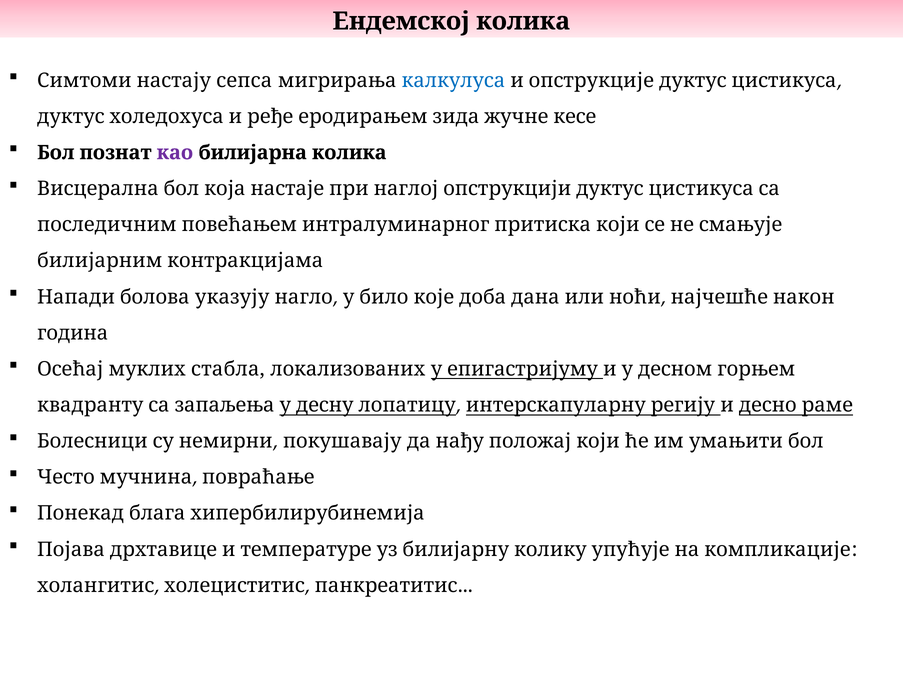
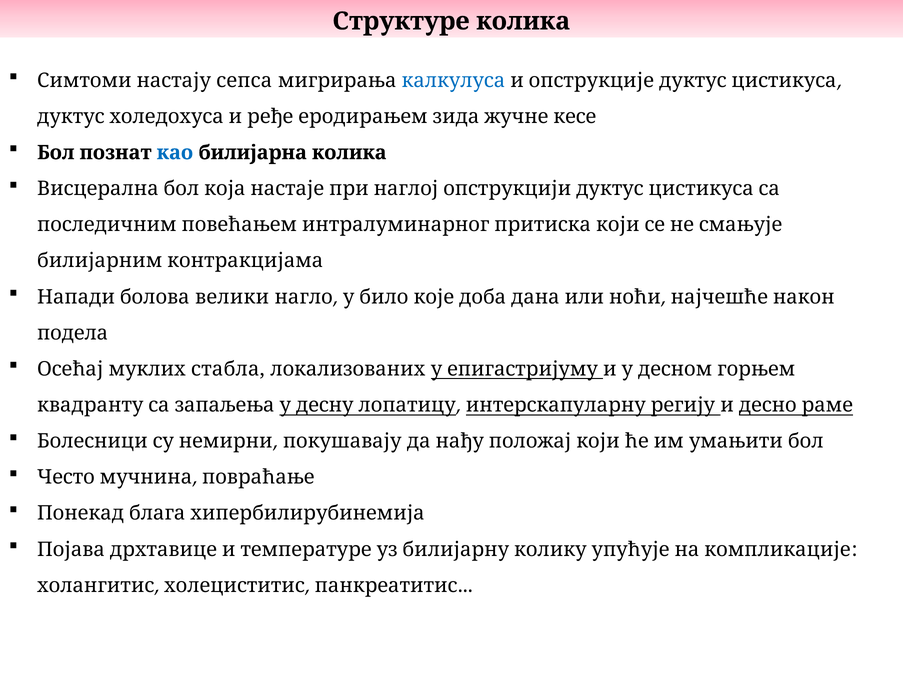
Ендемској: Ендемској -> Структуре
као colour: purple -> blue
указују: указују -> велики
година: година -> подела
